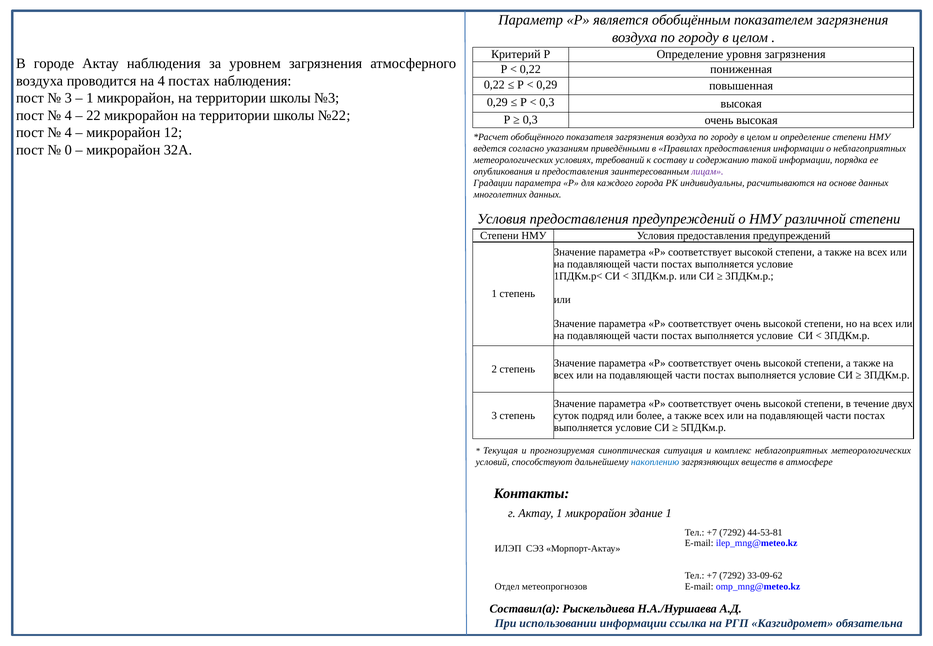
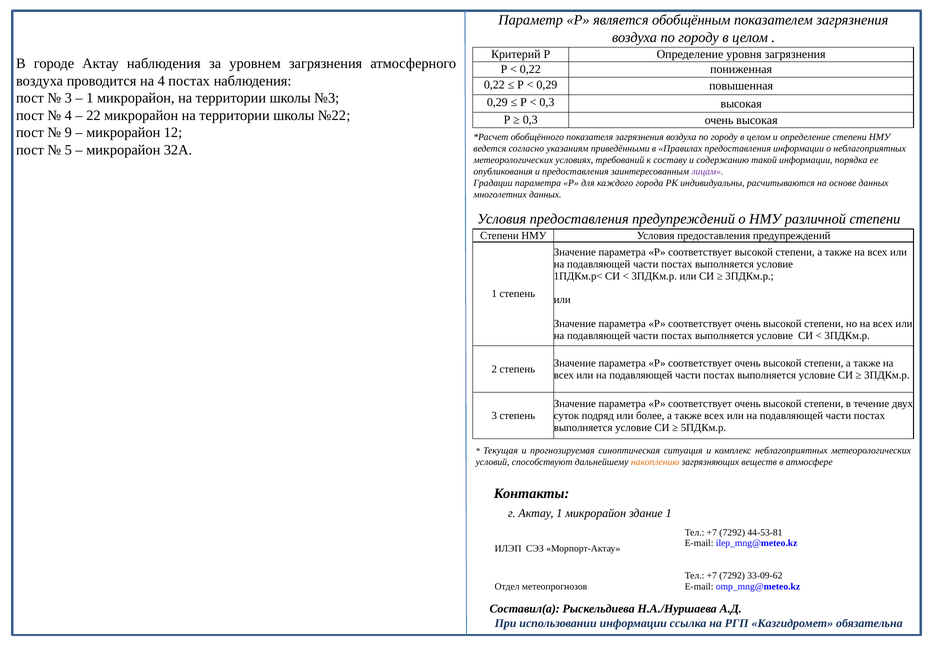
4 at (68, 133): 4 -> 9
0: 0 -> 5
накоплению colour: blue -> orange
